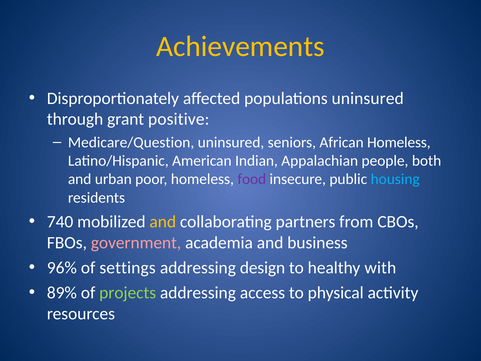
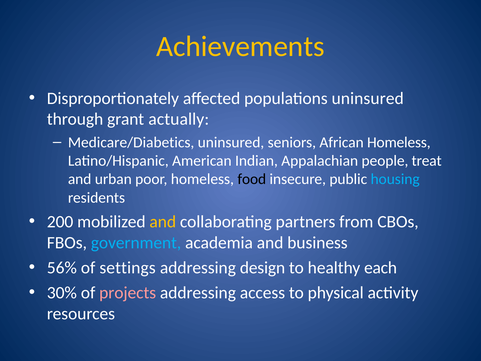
positive: positive -> actually
Medicare/Question: Medicare/Question -> Medicare/Diabetics
both: both -> treat
food colour: purple -> black
740: 740 -> 200
government colour: pink -> light blue
96%: 96% -> 56%
with: with -> each
89%: 89% -> 30%
projects colour: light green -> pink
